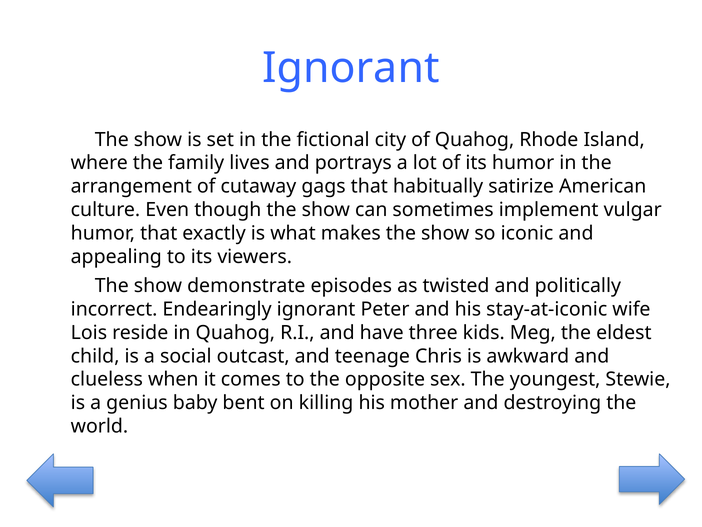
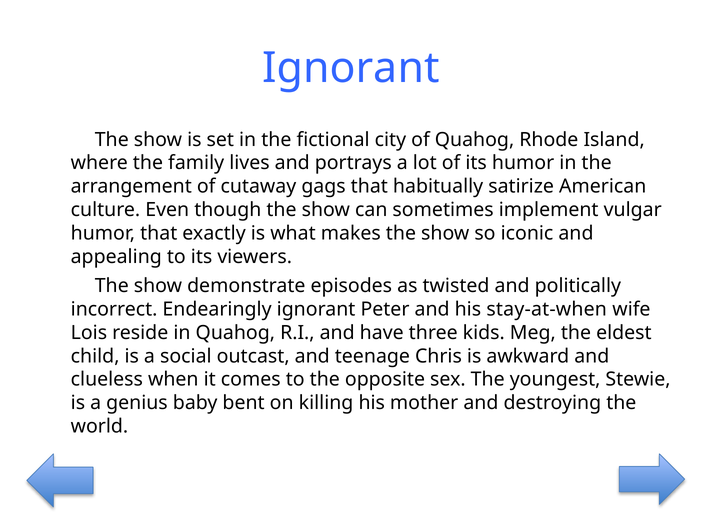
stay-at-iconic: stay-at-iconic -> stay-at-when
